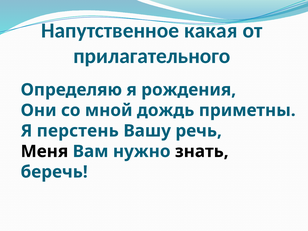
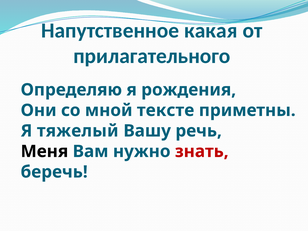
дождь: дождь -> тексте
перстень: перстень -> тяжелый
знать colour: black -> red
